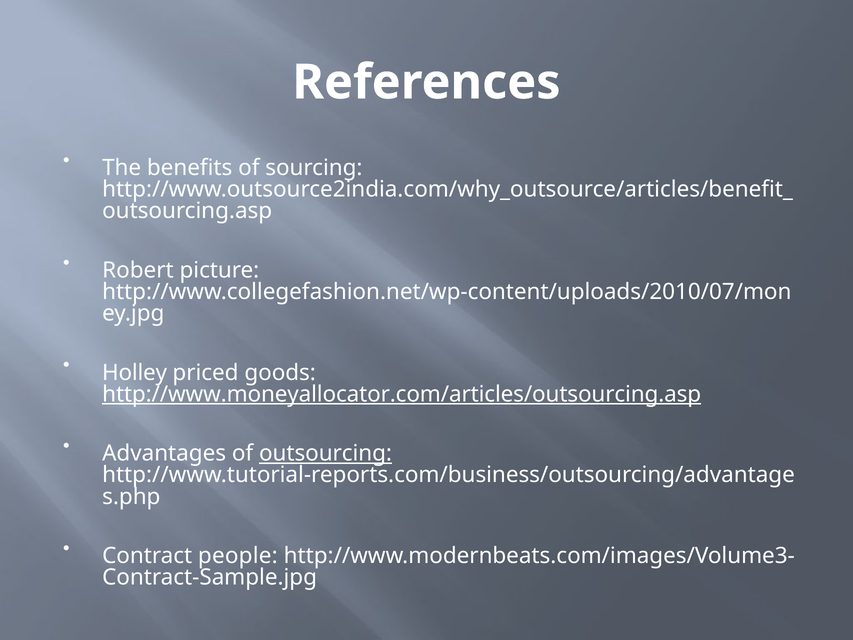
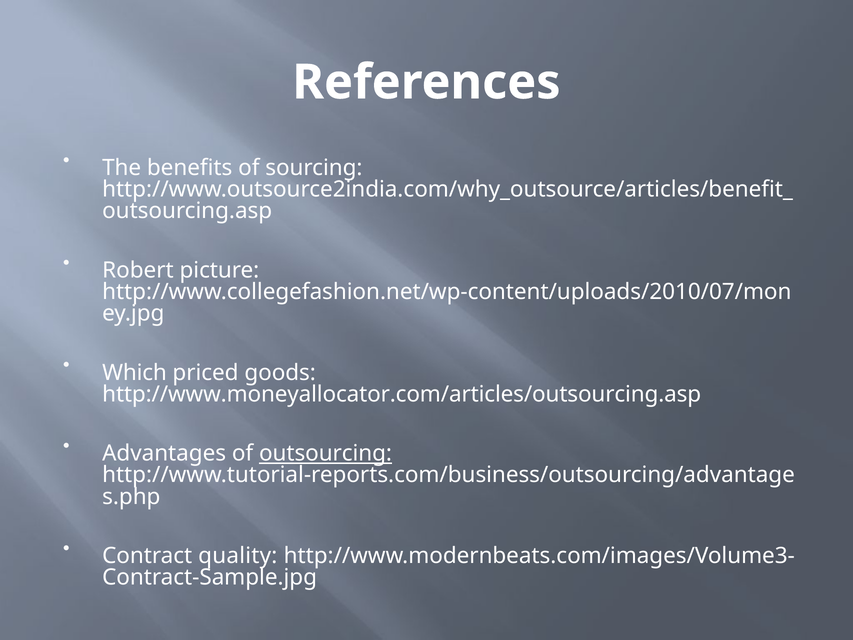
Holley: Holley -> Which
http://www.moneyallocator.com/articles/outsourcing.asp underline: present -> none
people: people -> quality
